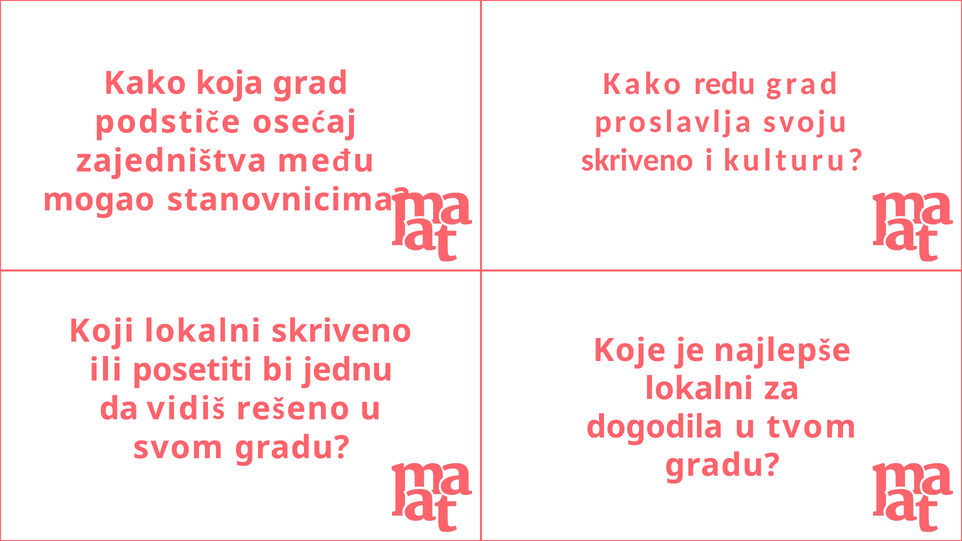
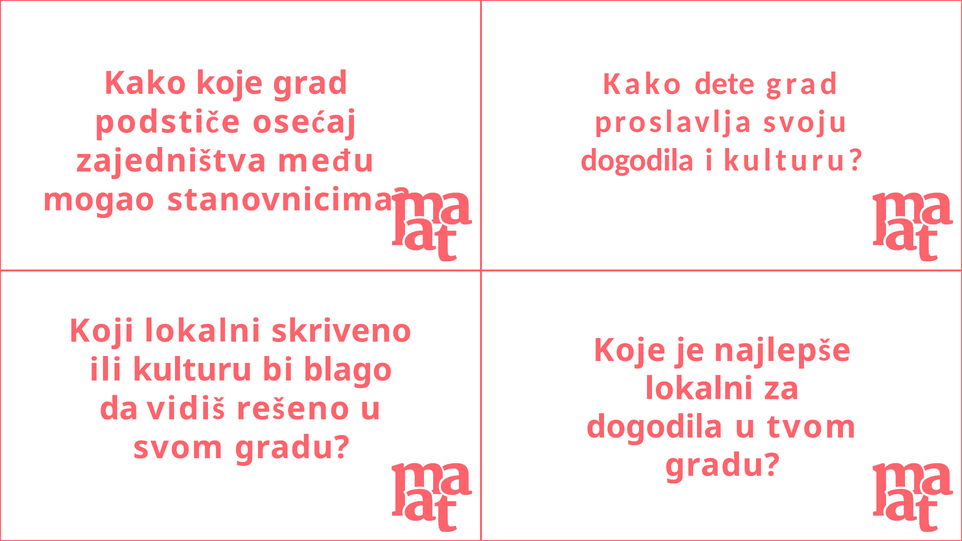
redu: redu -> dete
Kako koja: koja -> koje
skriveno at (637, 160): skriveno -> dogodila
ili posetiti: posetiti -> kulturu
jednu: jednu -> blago
